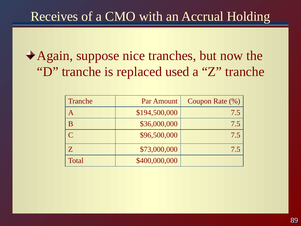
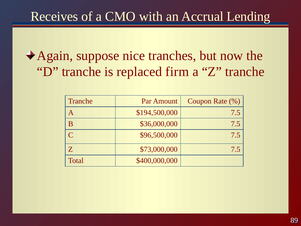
Holding: Holding -> Lending
used: used -> firm
